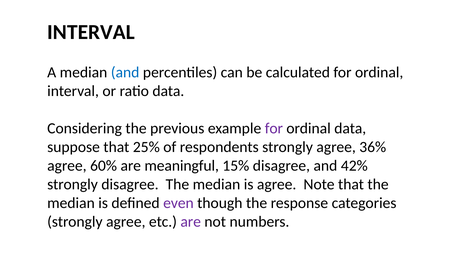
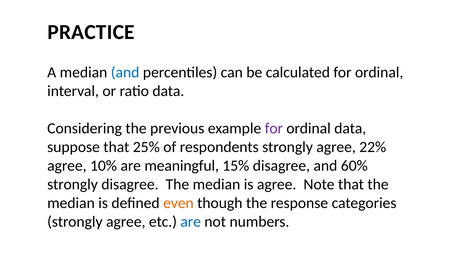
INTERVAL at (91, 32): INTERVAL -> PRACTICE
36%: 36% -> 22%
60%: 60% -> 10%
42%: 42% -> 60%
even colour: purple -> orange
are at (191, 222) colour: purple -> blue
